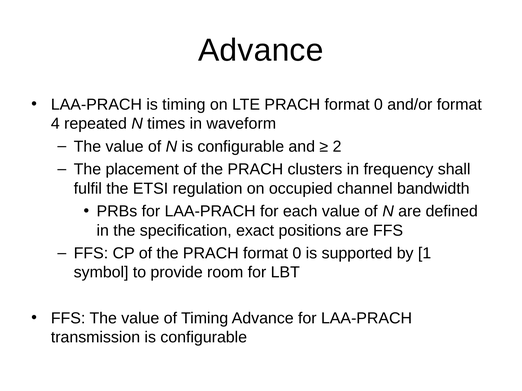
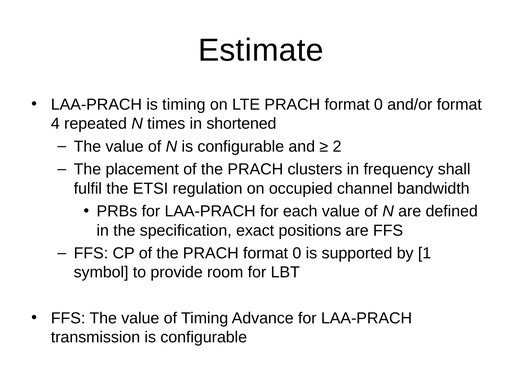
Advance at (261, 51): Advance -> Estimate
waveform: waveform -> shortened
